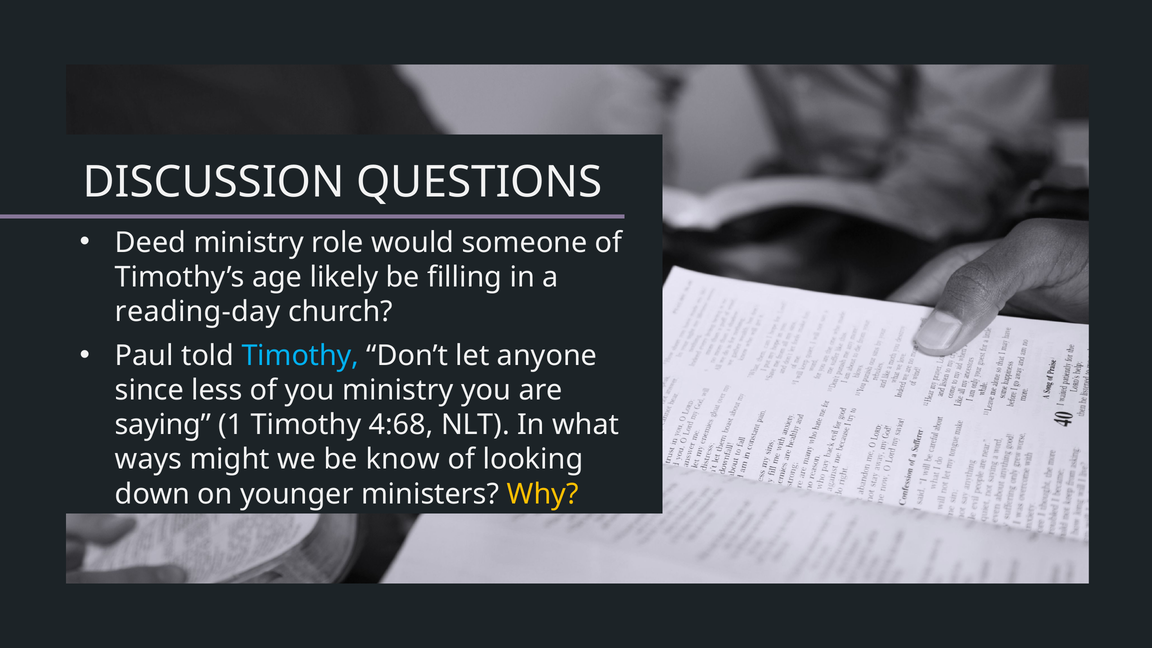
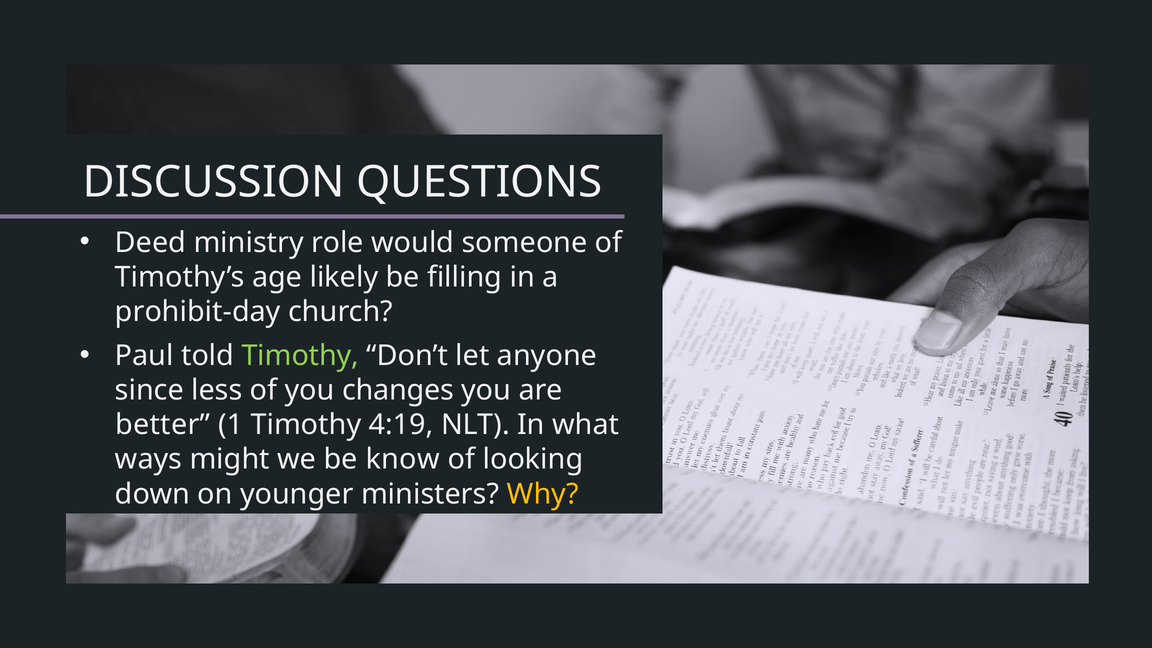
reading-day: reading-day -> prohibit-day
Timothy at (300, 356) colour: light blue -> light green
you ministry: ministry -> changes
saying: saying -> better
4:68: 4:68 -> 4:19
